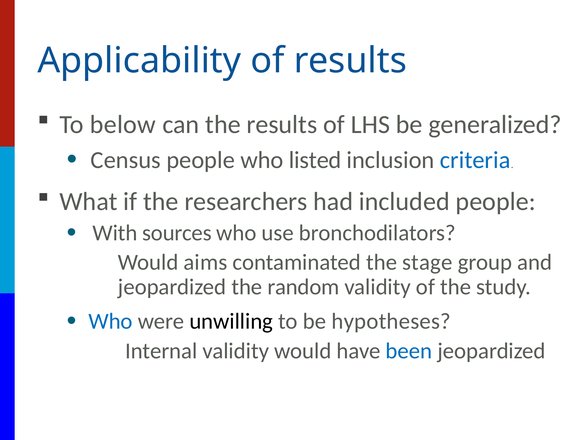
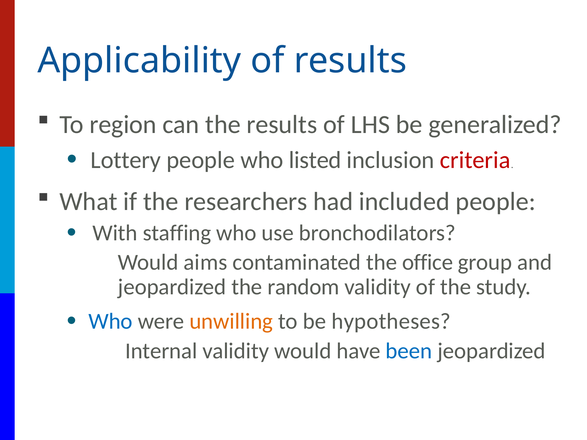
below: below -> region
Census: Census -> Lottery
criteria colour: blue -> red
sources: sources -> staffing
stage: stage -> office
unwilling colour: black -> orange
